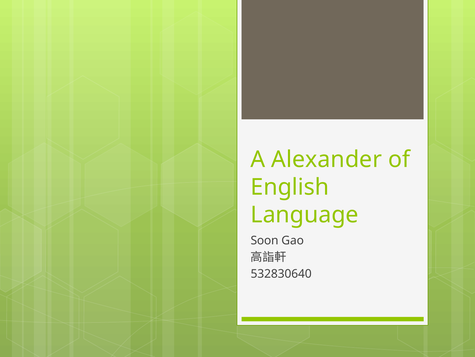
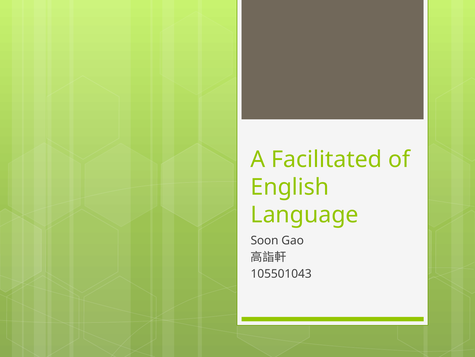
Alexander: Alexander -> Facilitated
532830640: 532830640 -> 105501043
